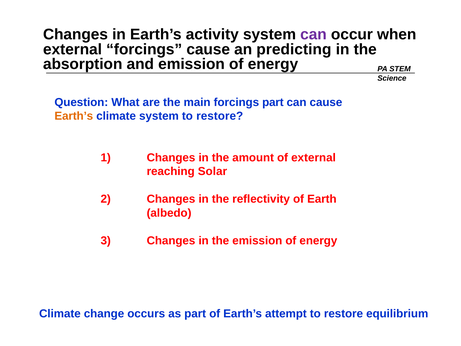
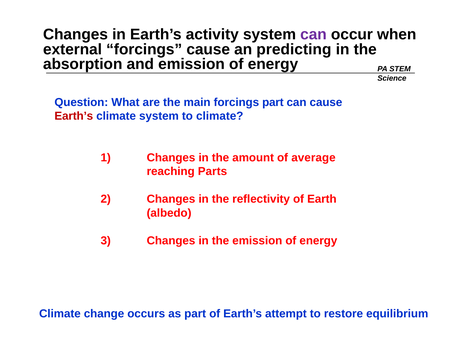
Earth’s at (74, 116) colour: orange -> red
system to restore: restore -> climate
of external: external -> average
Solar: Solar -> Parts
